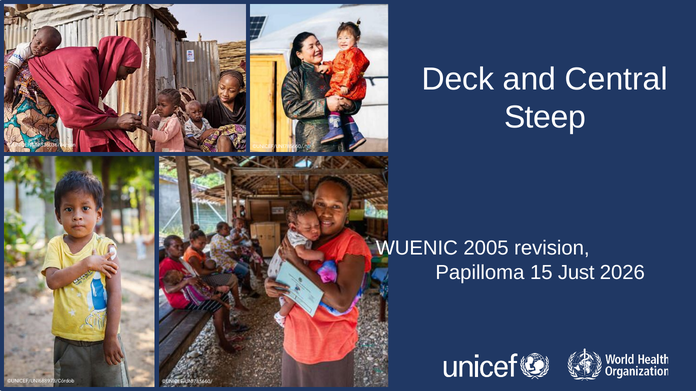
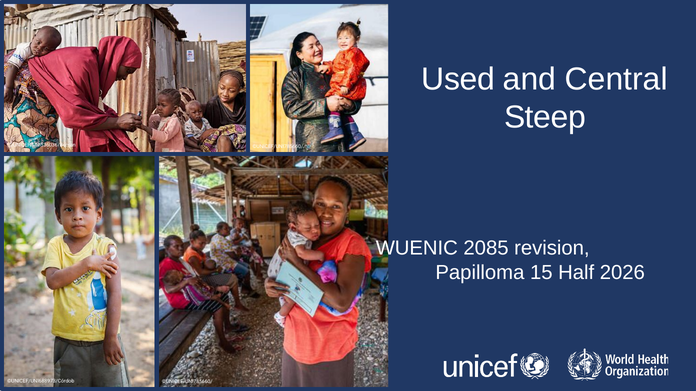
Deck: Deck -> Used
2005: 2005 -> 2085
Just: Just -> Half
